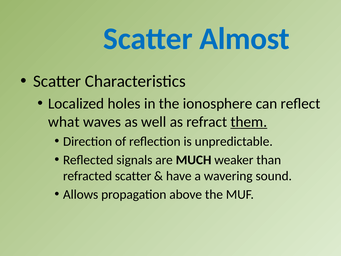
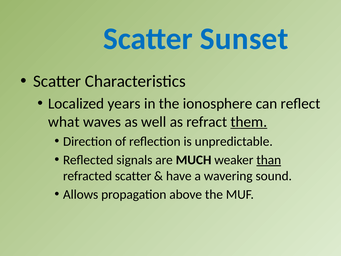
Almost: Almost -> Sunset
holes: holes -> years
than underline: none -> present
